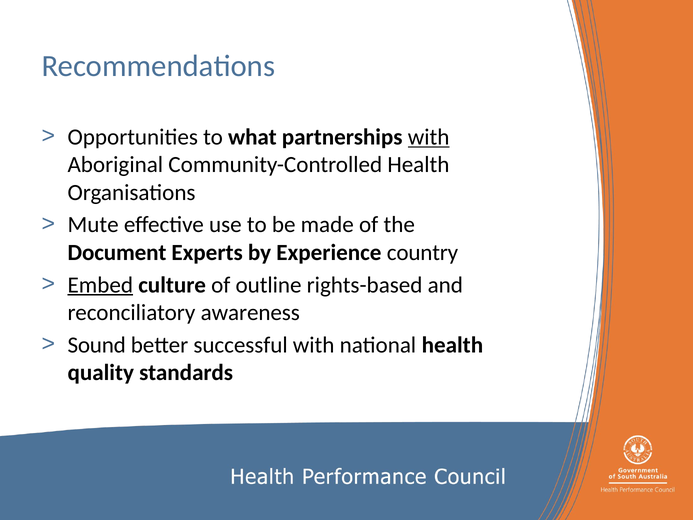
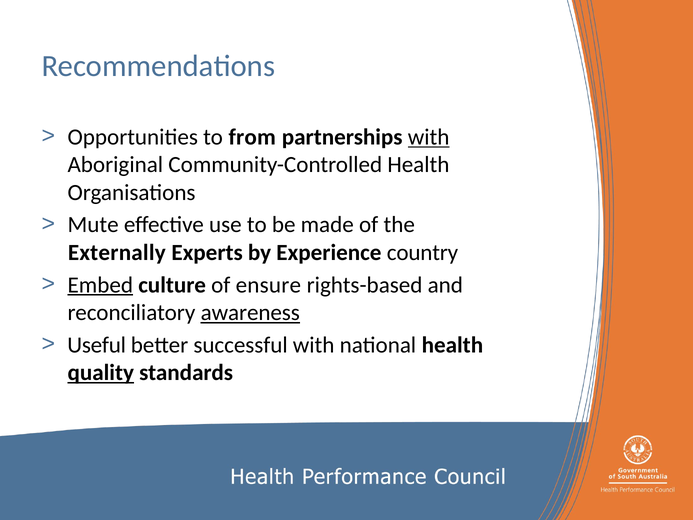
what: what -> from
Document: Document -> Externally
outline: outline -> ensure
awareness underline: none -> present
Sound: Sound -> Useful
quality underline: none -> present
